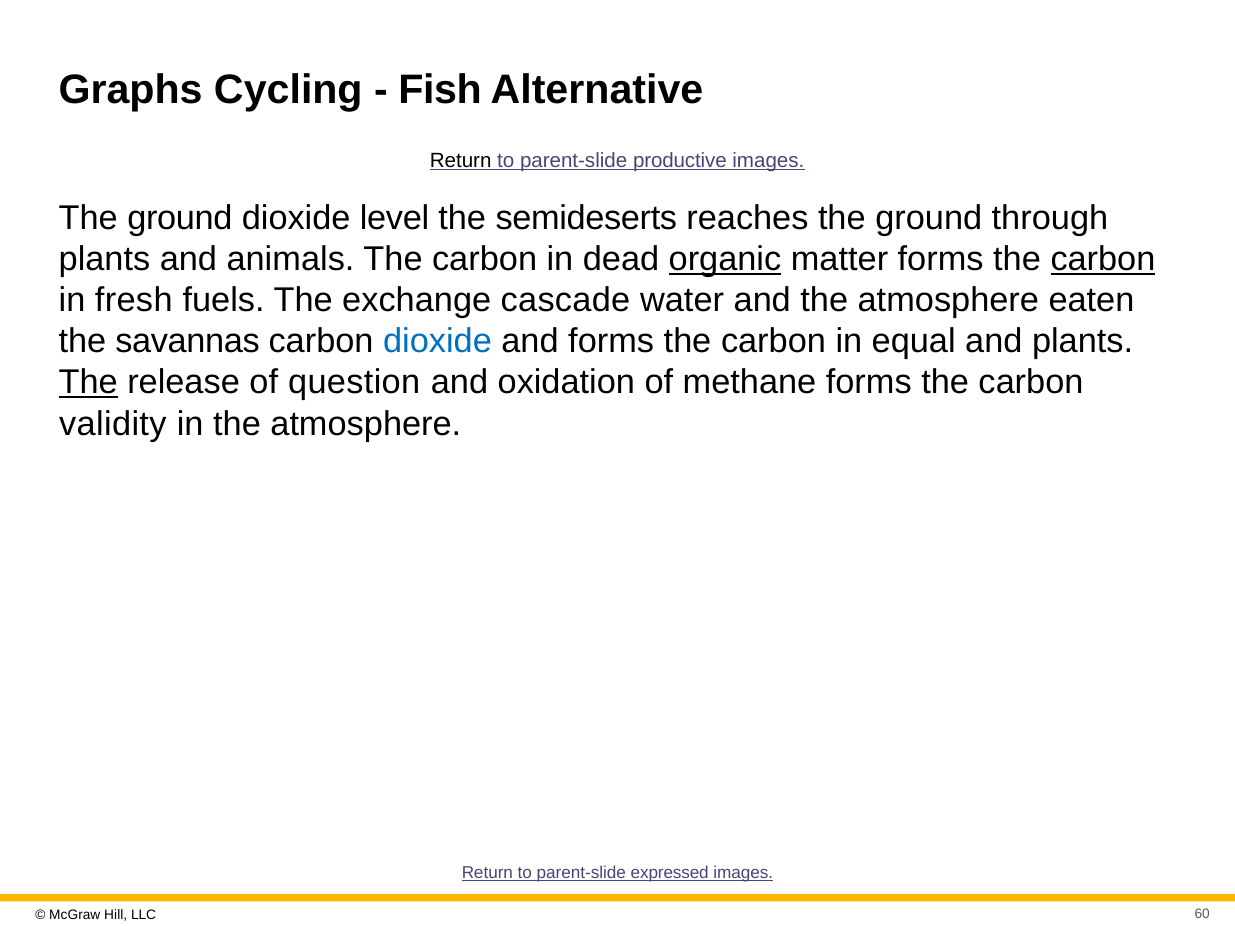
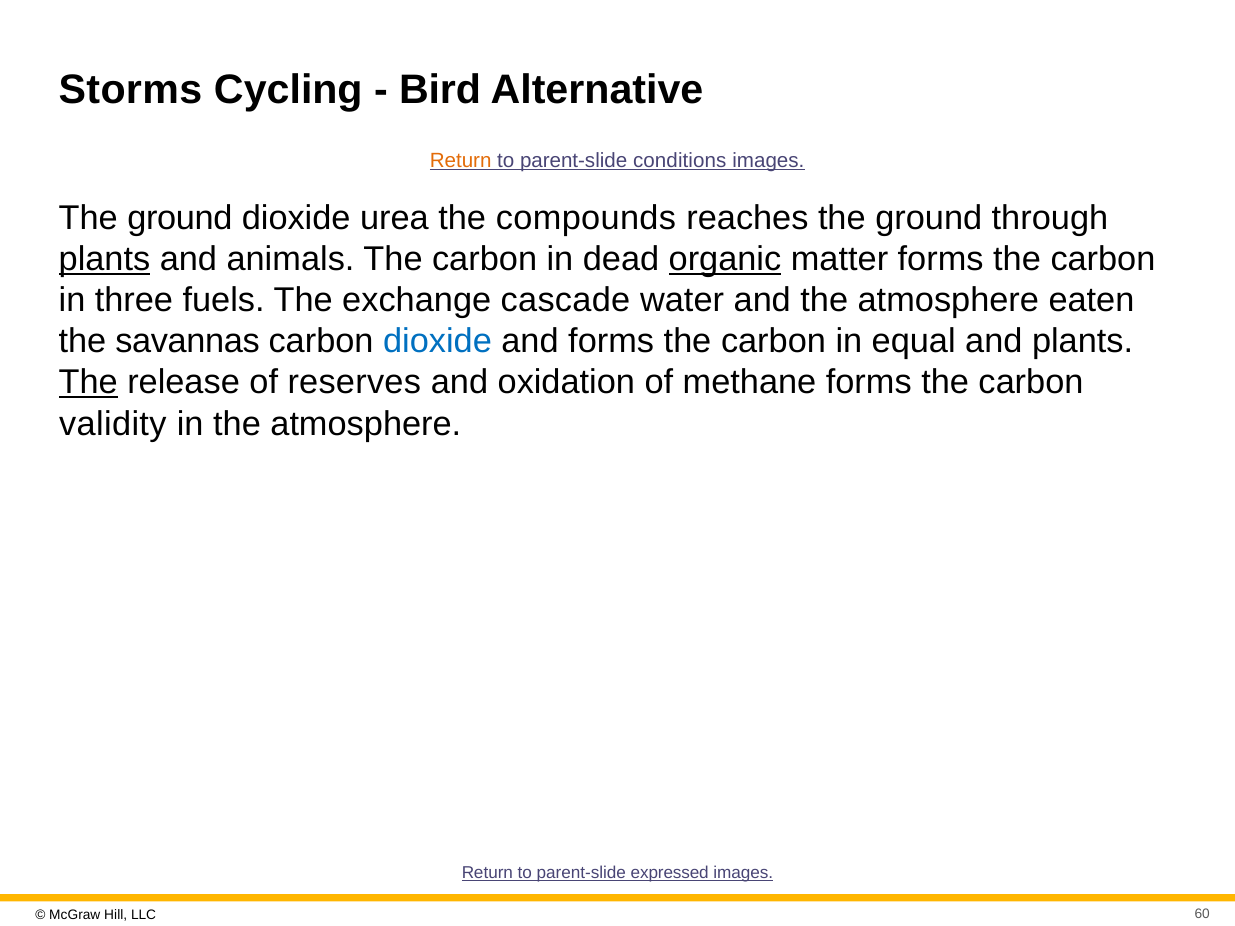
Graphs: Graphs -> Storms
Fish: Fish -> Bird
Return at (461, 161) colour: black -> orange
productive: productive -> conditions
level: level -> urea
semideserts: semideserts -> compounds
plants at (104, 259) underline: none -> present
carbon at (1103, 259) underline: present -> none
fresh: fresh -> three
question: question -> reserves
